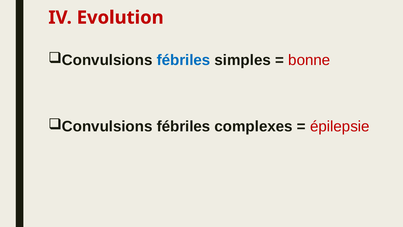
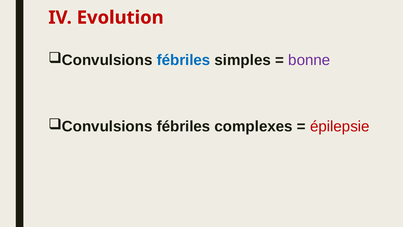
bonne colour: red -> purple
